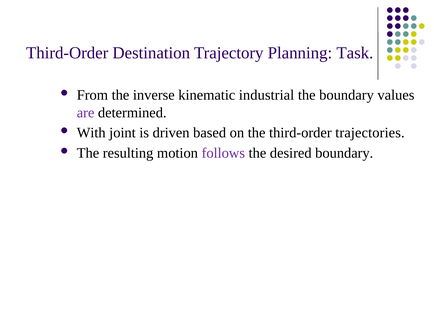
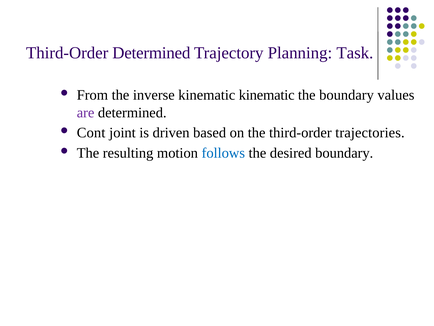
Third-Order Destination: Destination -> Determined
kinematic industrial: industrial -> kinematic
With: With -> Cont
follows colour: purple -> blue
